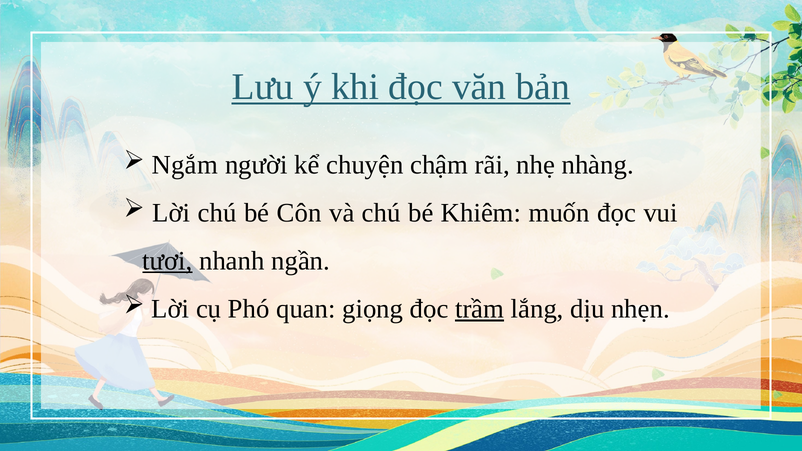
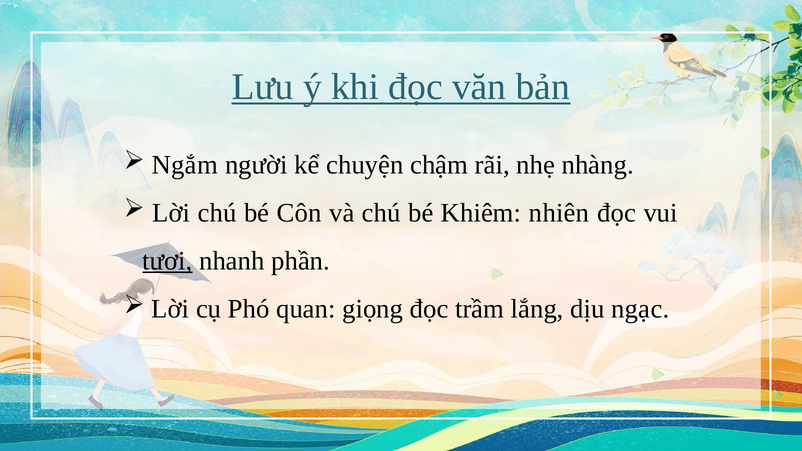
muốn: muốn -> nhiên
ngần: ngần -> phần
trầm underline: present -> none
nhẹn: nhẹn -> ngạc
